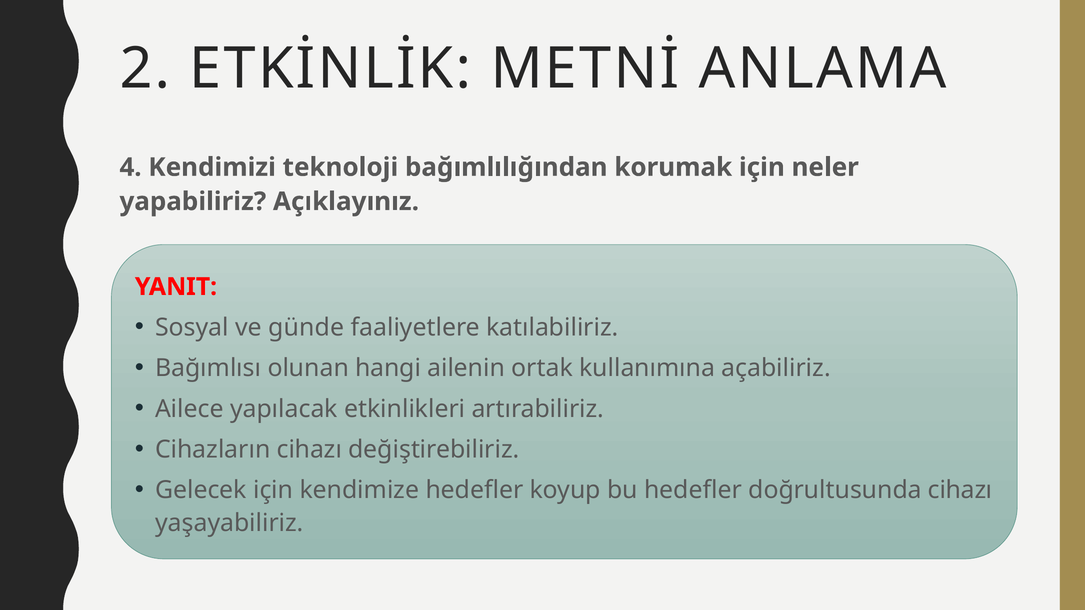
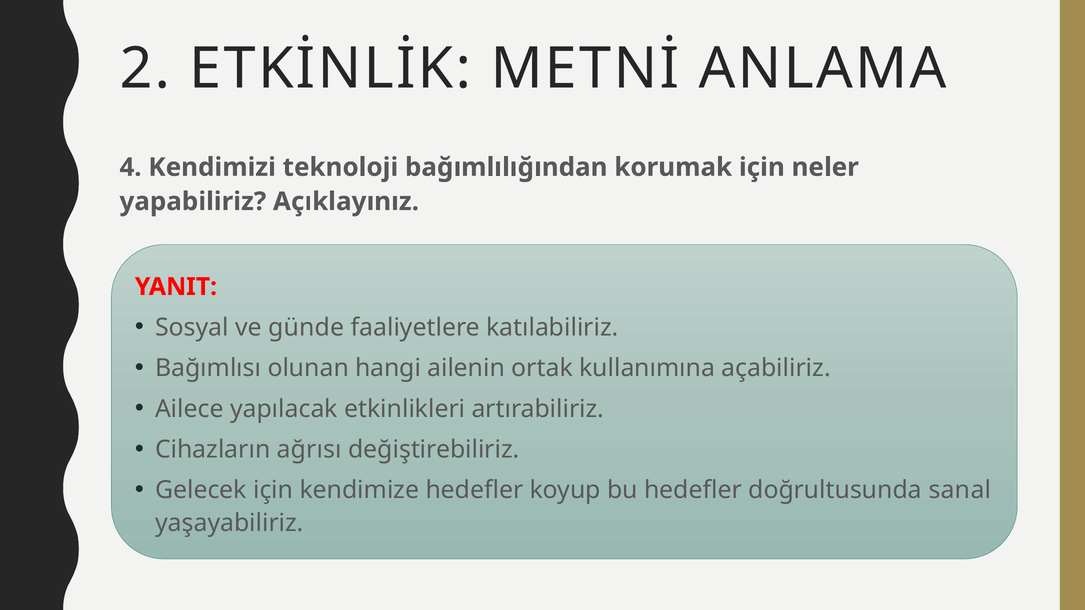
Cihazların cihazı: cihazı -> ağrısı
doğrultusunda cihazı: cihazı -> sanal
